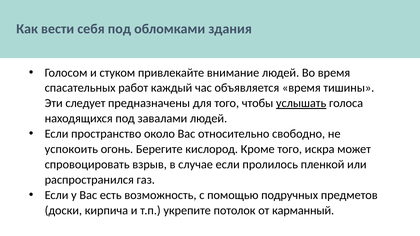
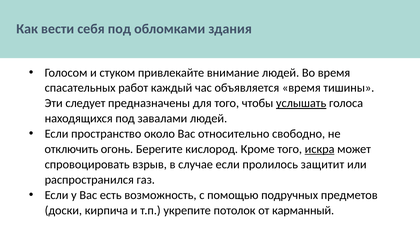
успокоить: успокоить -> отключить
искра underline: none -> present
пленкой: пленкой -> защитит
